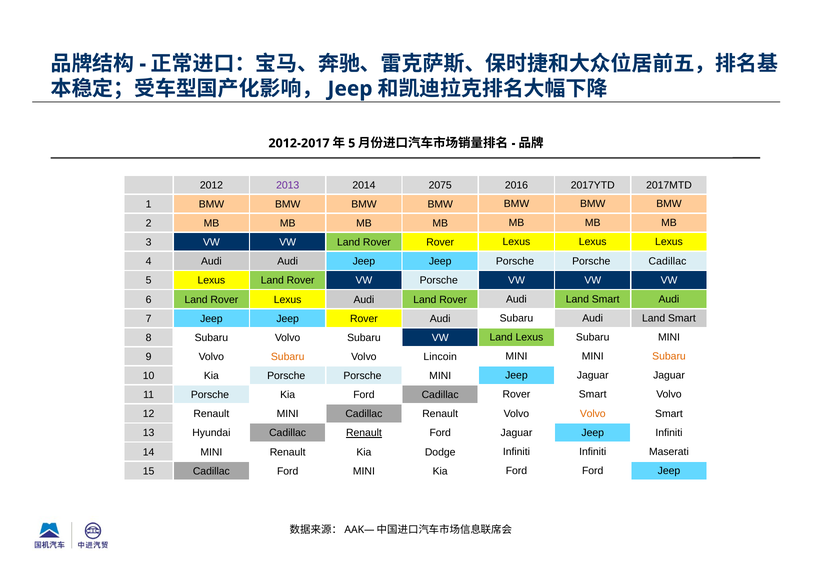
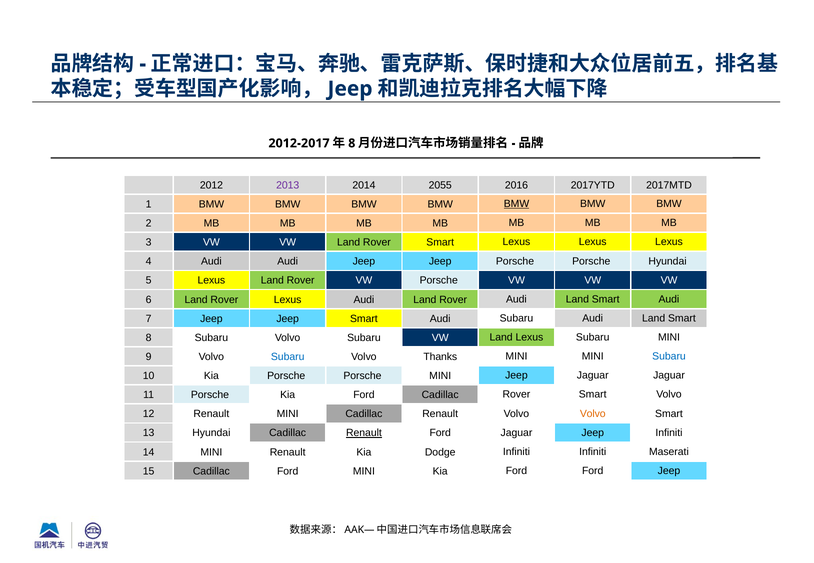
5 at (352, 143): 5 -> 8
2075: 2075 -> 2055
BMW at (517, 204) underline: none -> present
Land Rover Rover: Rover -> Smart
Porsche Cadillac: Cadillac -> Hyundai
Jeep Rover: Rover -> Smart
Subaru at (288, 357) colour: orange -> blue
Lincoin: Lincoin -> Thanks
Subaru at (669, 357) colour: orange -> blue
